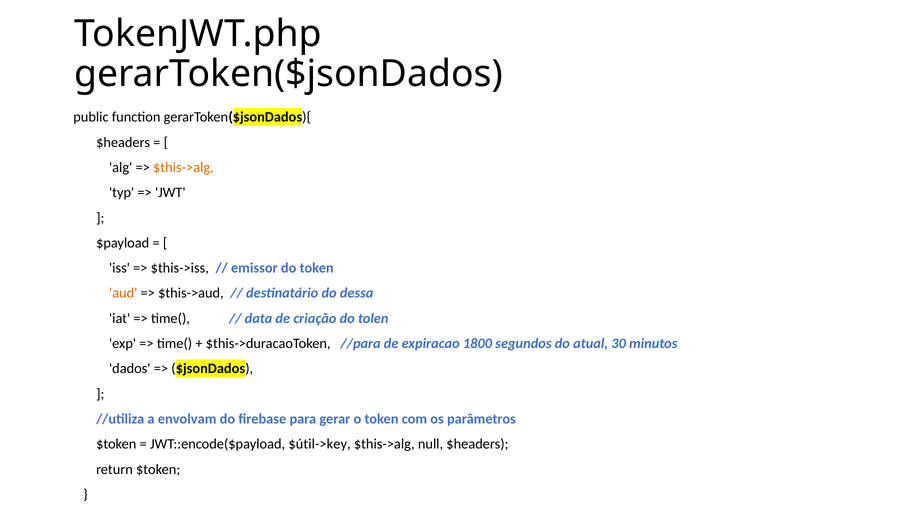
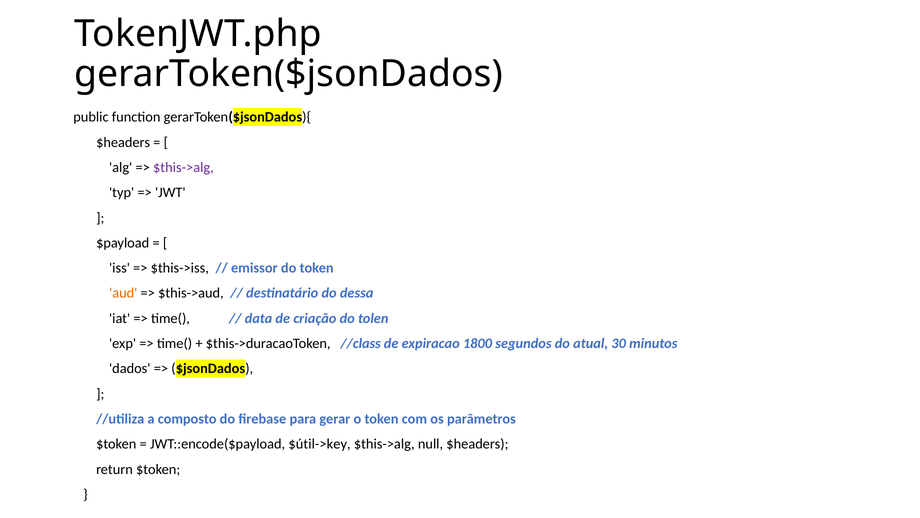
$this->alg at (183, 167) colour: orange -> purple
//para: //para -> //class
envolvam: envolvam -> composto
